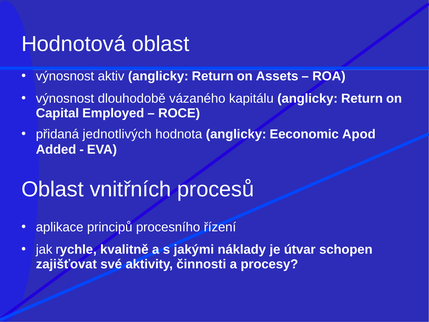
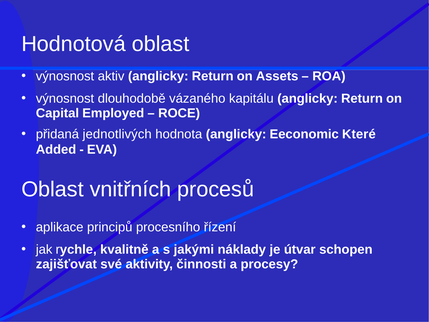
Apod: Apod -> Které
